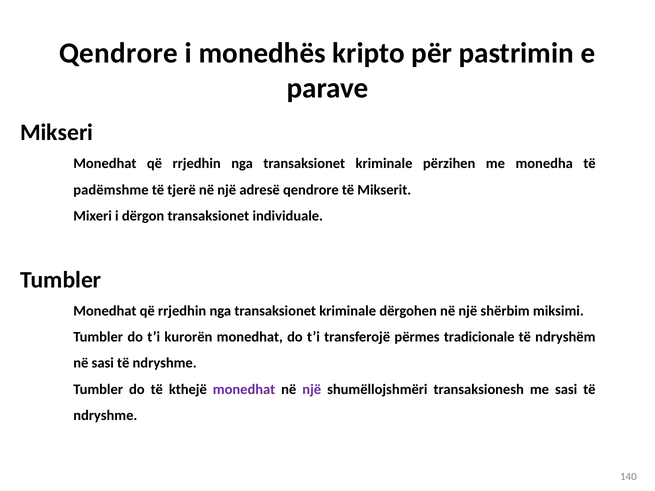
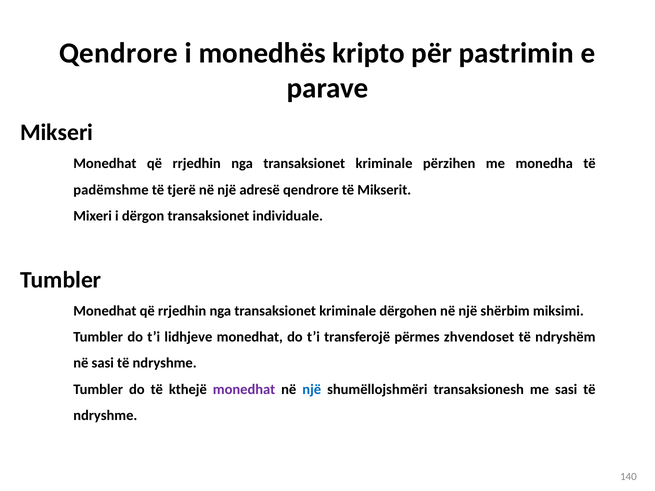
kurorën: kurorën -> lidhjeve
tradicionale: tradicionale -> zhvendoset
një at (312, 389) colour: purple -> blue
